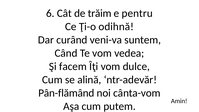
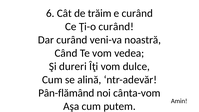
e pentru: pentru -> curând
Ţi-o odihnă: odihnă -> curând
suntem: suntem -> noastră
facem: facem -> dureri
